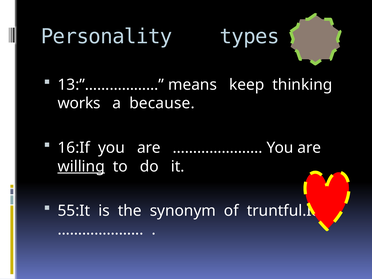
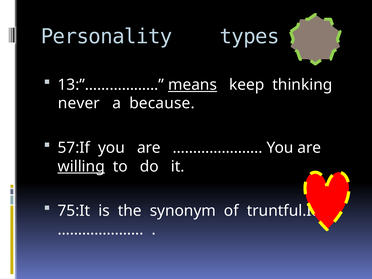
means underline: none -> present
works: works -> never
16:If: 16:If -> 57:If
55:It: 55:It -> 75:It
